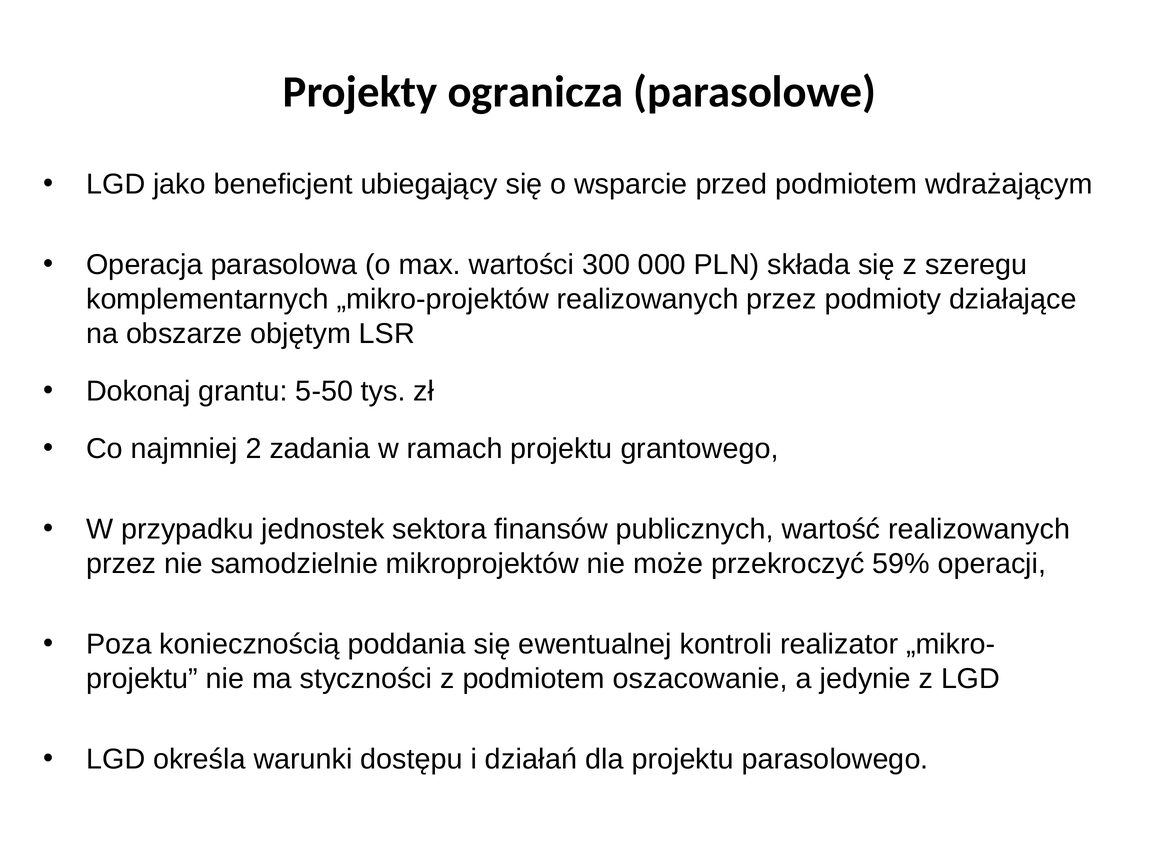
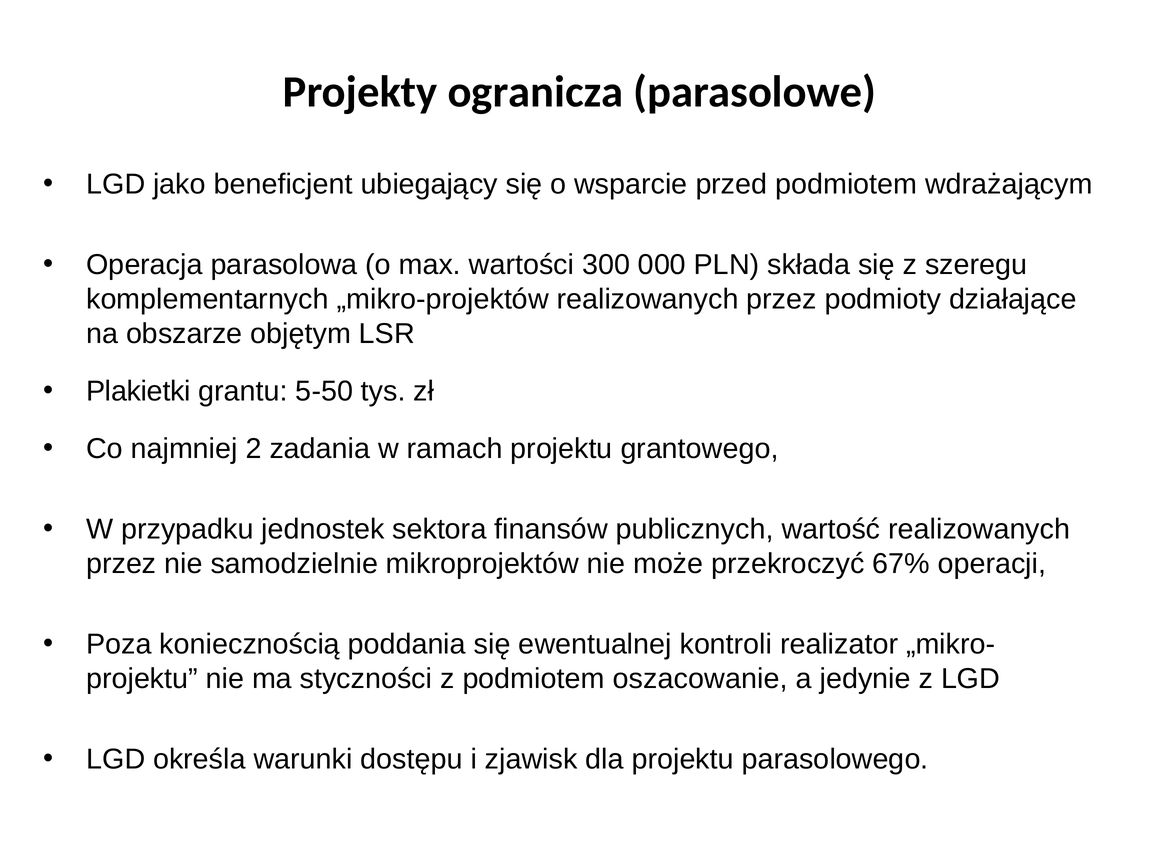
Dokonaj: Dokonaj -> Plakietki
59%: 59% -> 67%
działań: działań -> zjawisk
